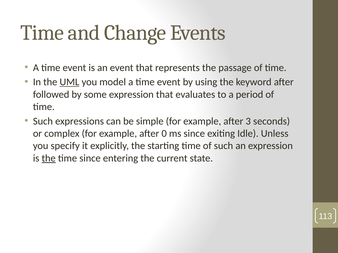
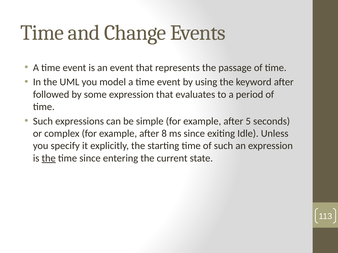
UML underline: present -> none
3: 3 -> 5
0: 0 -> 8
